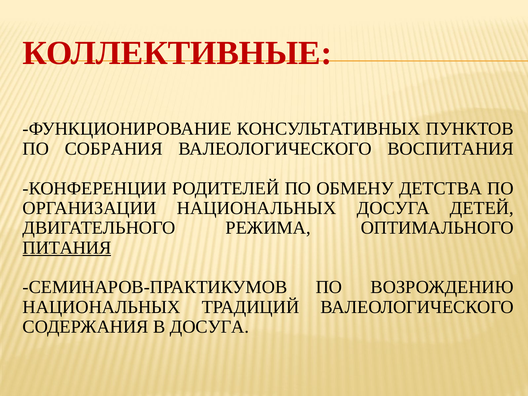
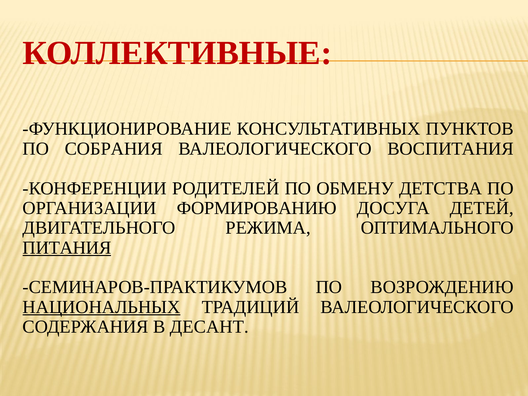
ОРГАНИЗАЦИИ НАЦИОНАЛЬНЫХ: НАЦИОНАЛЬНЫХ -> ФОРМИРОВАНИЮ
НАЦИОНАЛЬНЫХ at (102, 307) underline: none -> present
В ДОСУГА: ДОСУГА -> ДЕСАНТ
